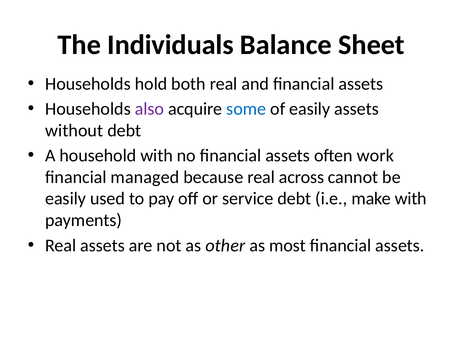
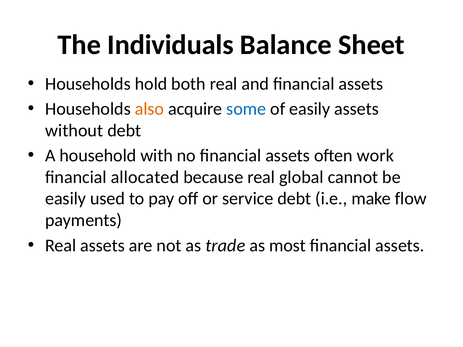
also colour: purple -> orange
managed: managed -> allocated
across: across -> global
make with: with -> flow
other: other -> trade
